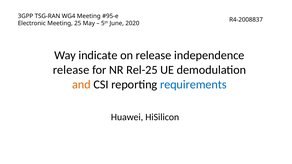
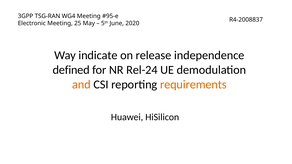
release at (71, 70): release -> defined
Rel-25: Rel-25 -> Rel-24
requirements colour: blue -> orange
